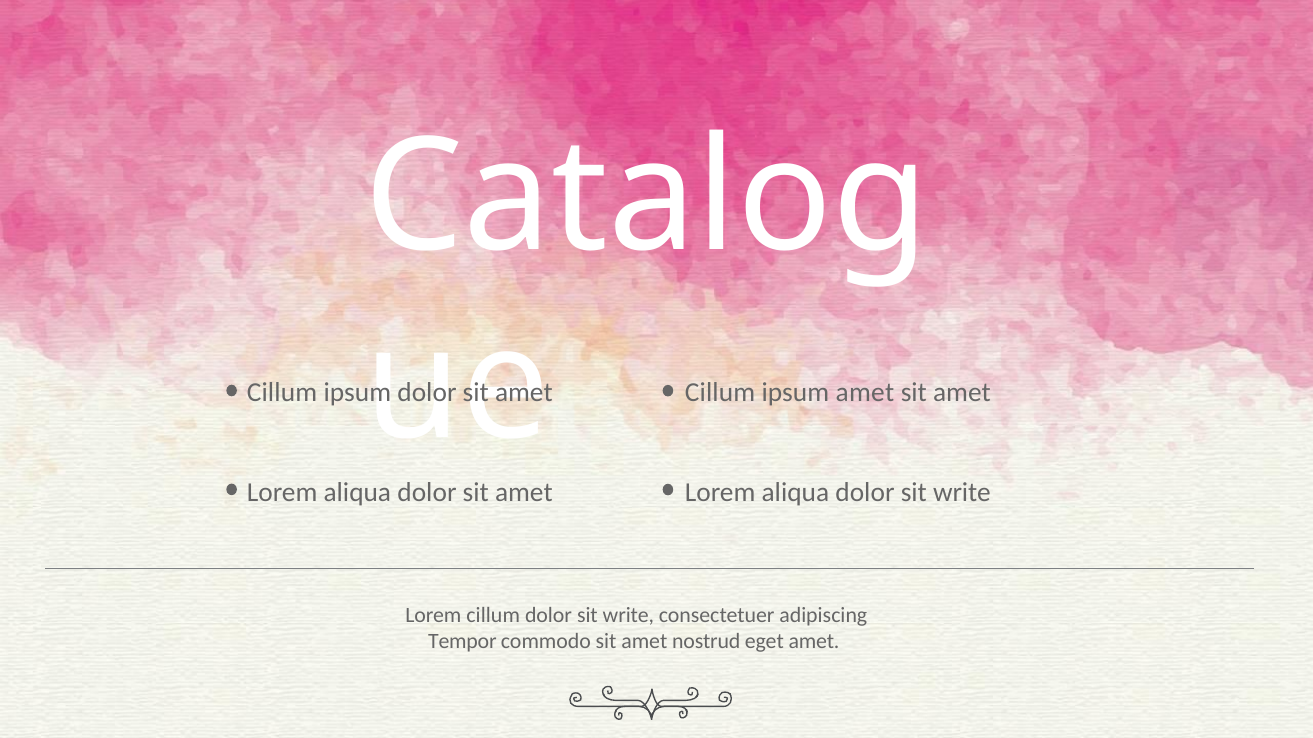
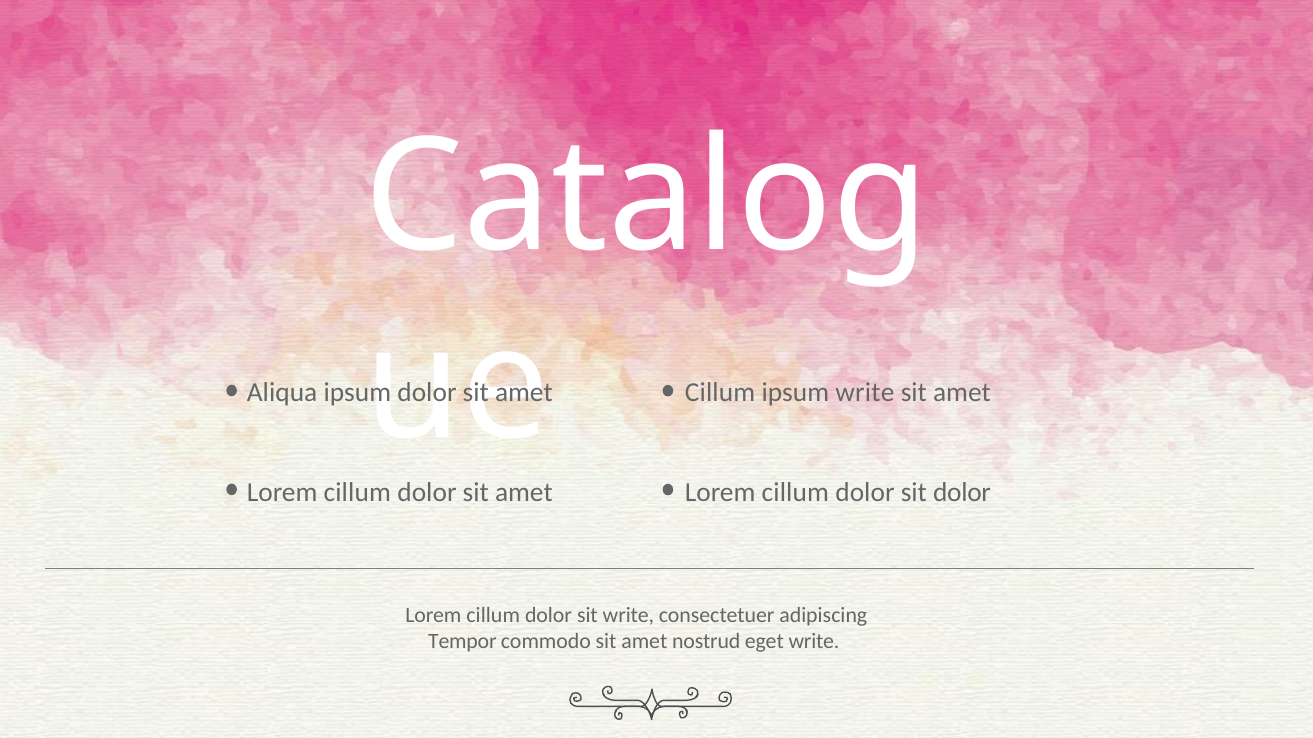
Cillum at (282, 393): Cillum -> Aliqua
ipsum amet: amet -> write
aliqua at (357, 493): aliqua -> cillum
aliqua at (795, 493): aliqua -> cillum
write at (962, 493): write -> dolor
eget amet: amet -> write
